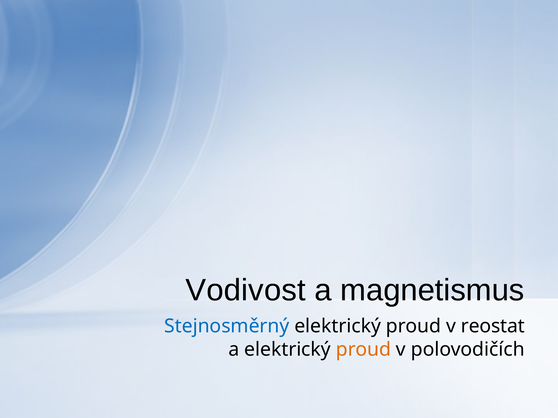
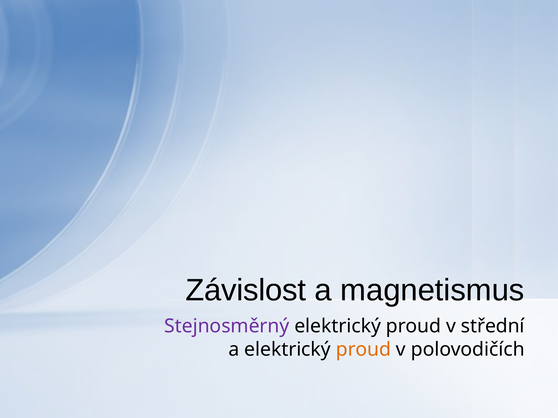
Vodivost: Vodivost -> Závislost
Stejnosměrný colour: blue -> purple
reostat: reostat -> střední
